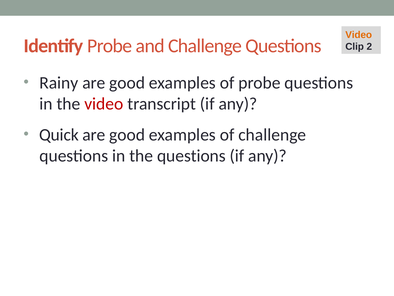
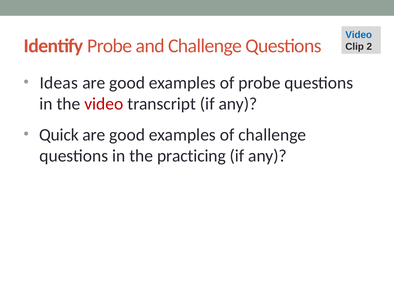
Video at (359, 35) colour: orange -> blue
Rainy: Rainy -> Ideas
the questions: questions -> practicing
